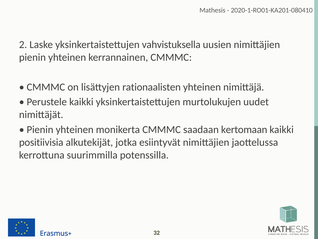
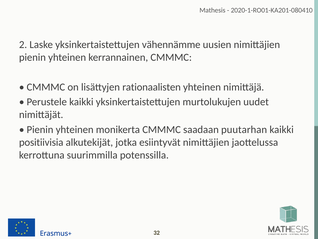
vahvistuksella: vahvistuksella -> vähennämme
kertomaan: kertomaan -> puutarhan
